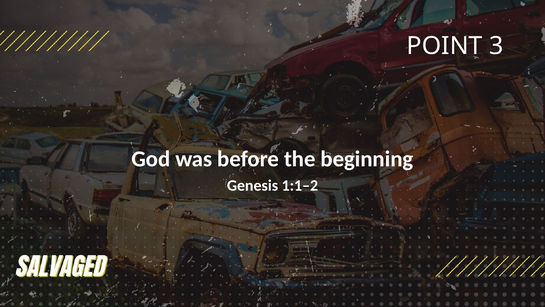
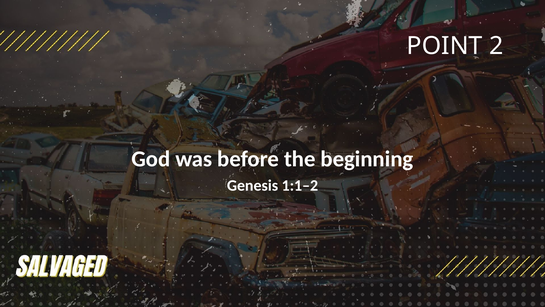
3: 3 -> 2
